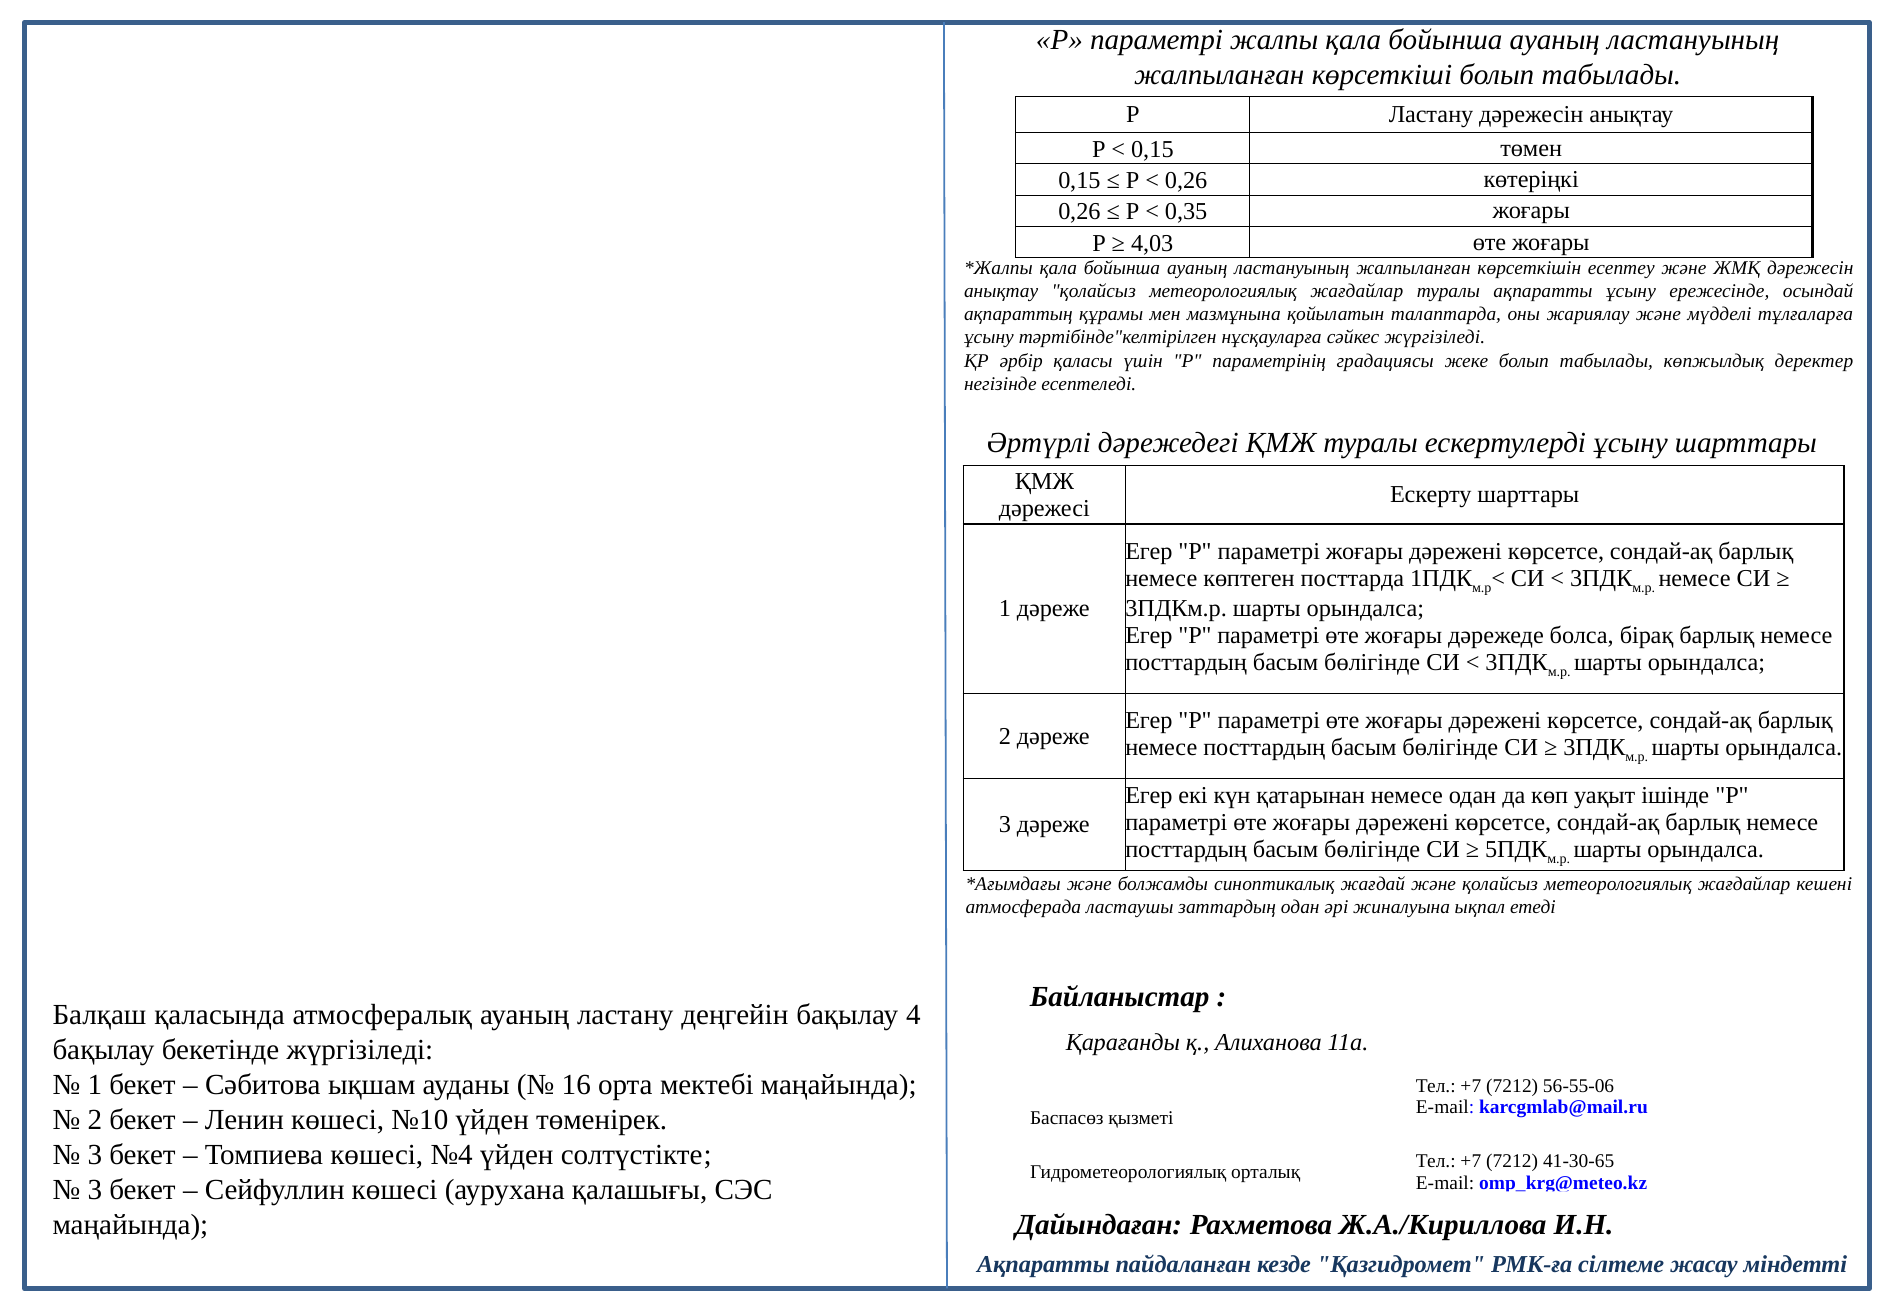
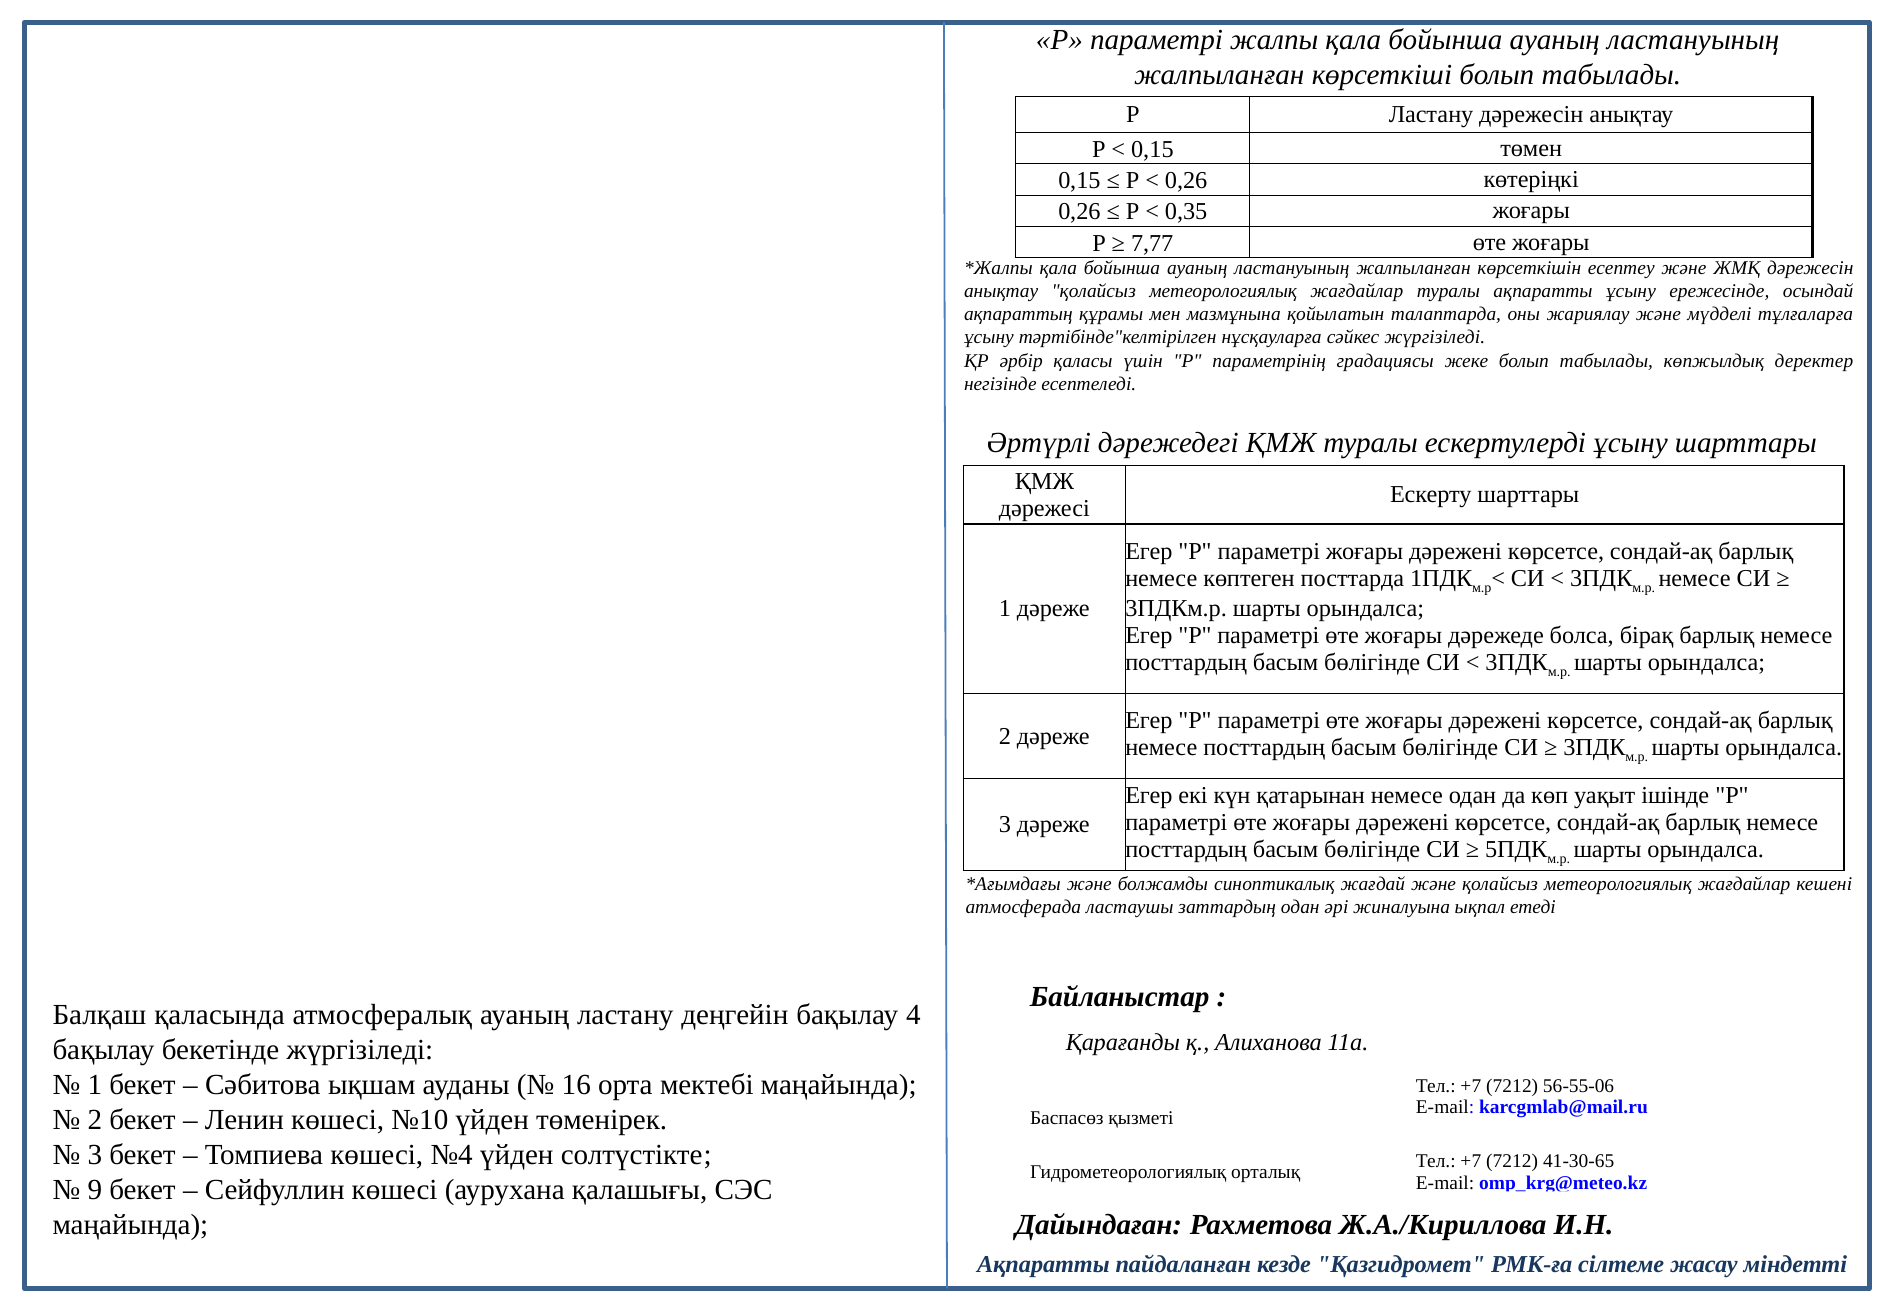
4,03: 4,03 -> 7,77
3 at (95, 1190): 3 -> 9
